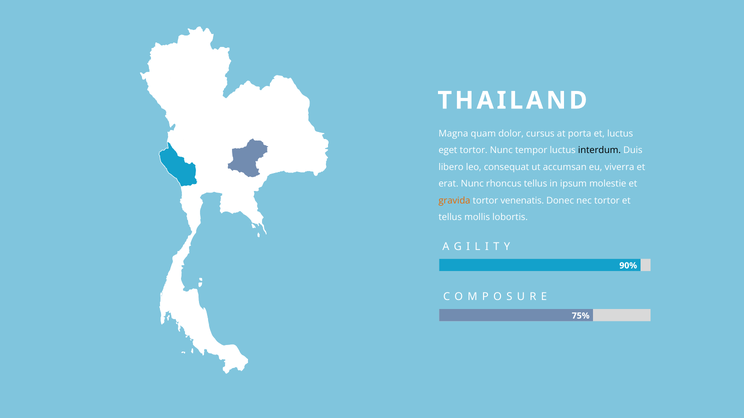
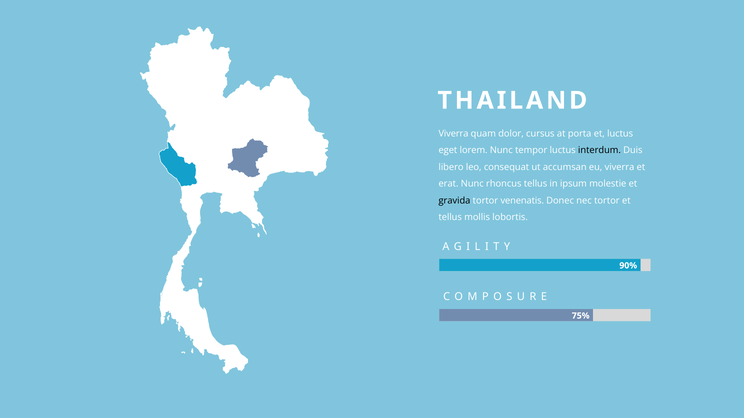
Magna at (453, 134): Magna -> Viverra
eget tortor: tortor -> lorem
gravida colour: orange -> black
